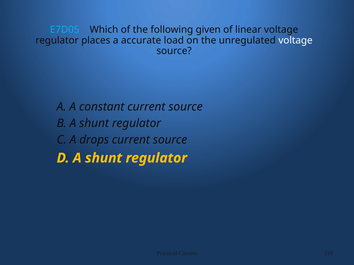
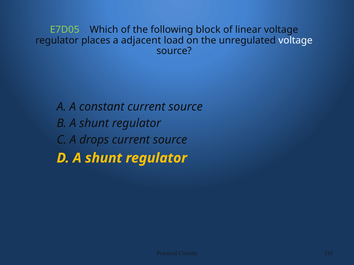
E7D05 colour: light blue -> light green
given: given -> block
accurate: accurate -> adjacent
